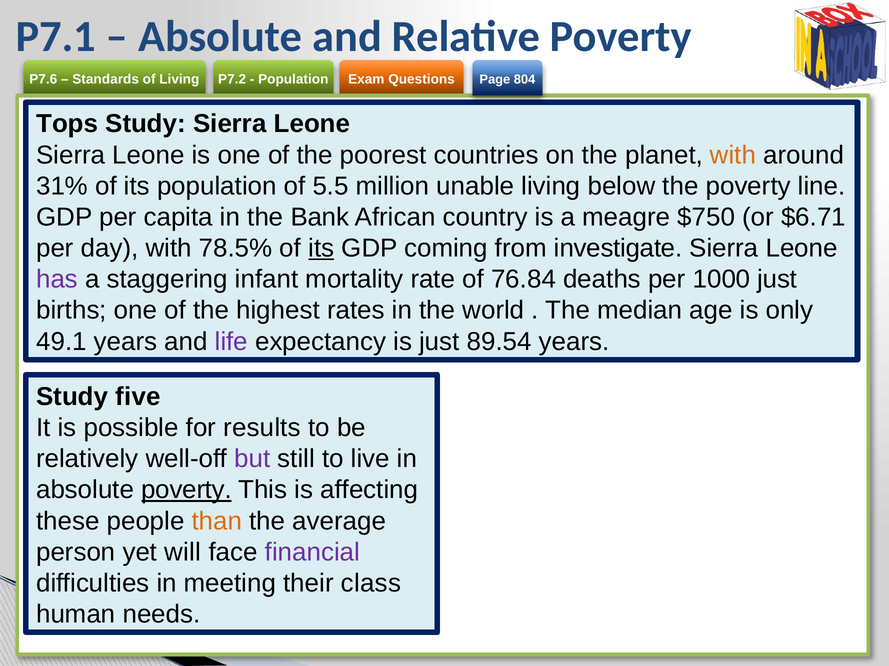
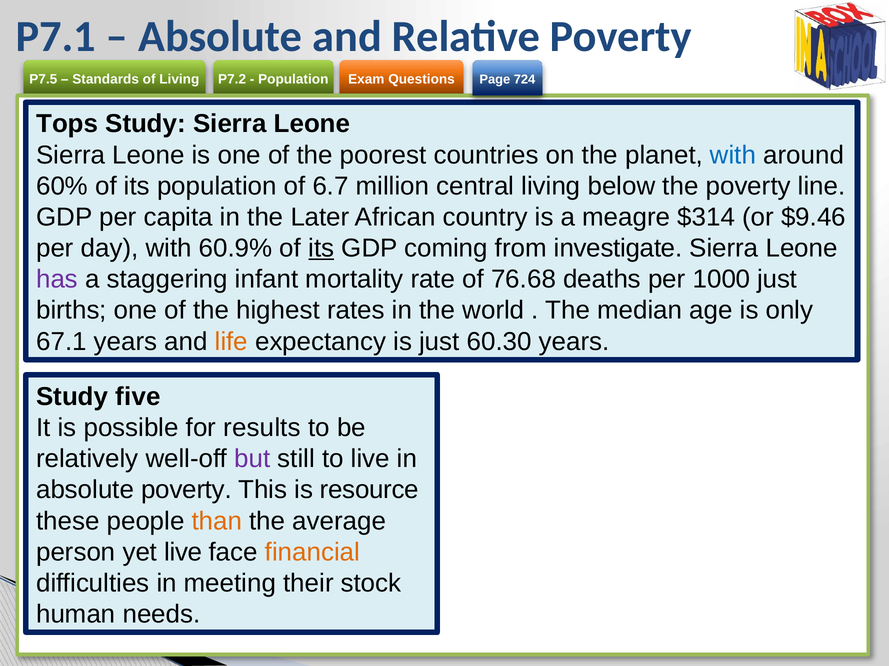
P7.6: P7.6 -> P7.5
804: 804 -> 724
with at (733, 155) colour: orange -> blue
31%: 31% -> 60%
5.5: 5.5 -> 6.7
unable: unable -> central
Bank: Bank -> Later
$750: $750 -> $314
$6.71: $6.71 -> $9.46
78.5%: 78.5% -> 60.9%
76.84: 76.84 -> 76.68
49.1: 49.1 -> 67.1
life colour: purple -> orange
89.54: 89.54 -> 60.30
poverty at (187, 490) underline: present -> none
affecting: affecting -> resource
yet will: will -> live
financial colour: purple -> orange
class: class -> stock
